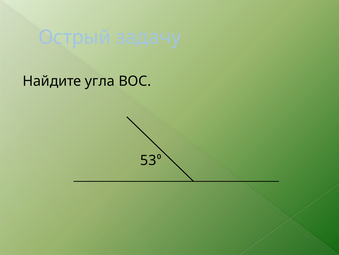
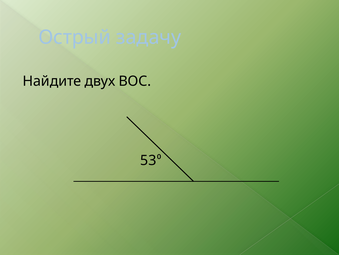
угла: угла -> двух
